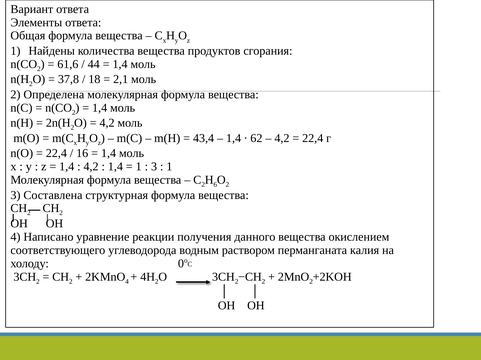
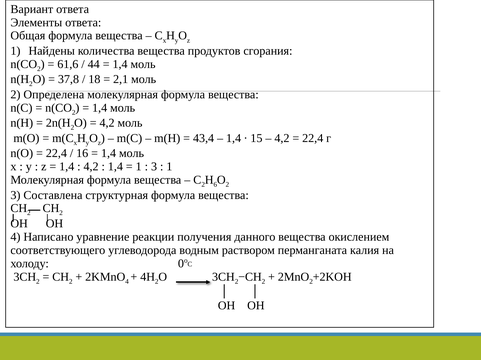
62: 62 -> 15
